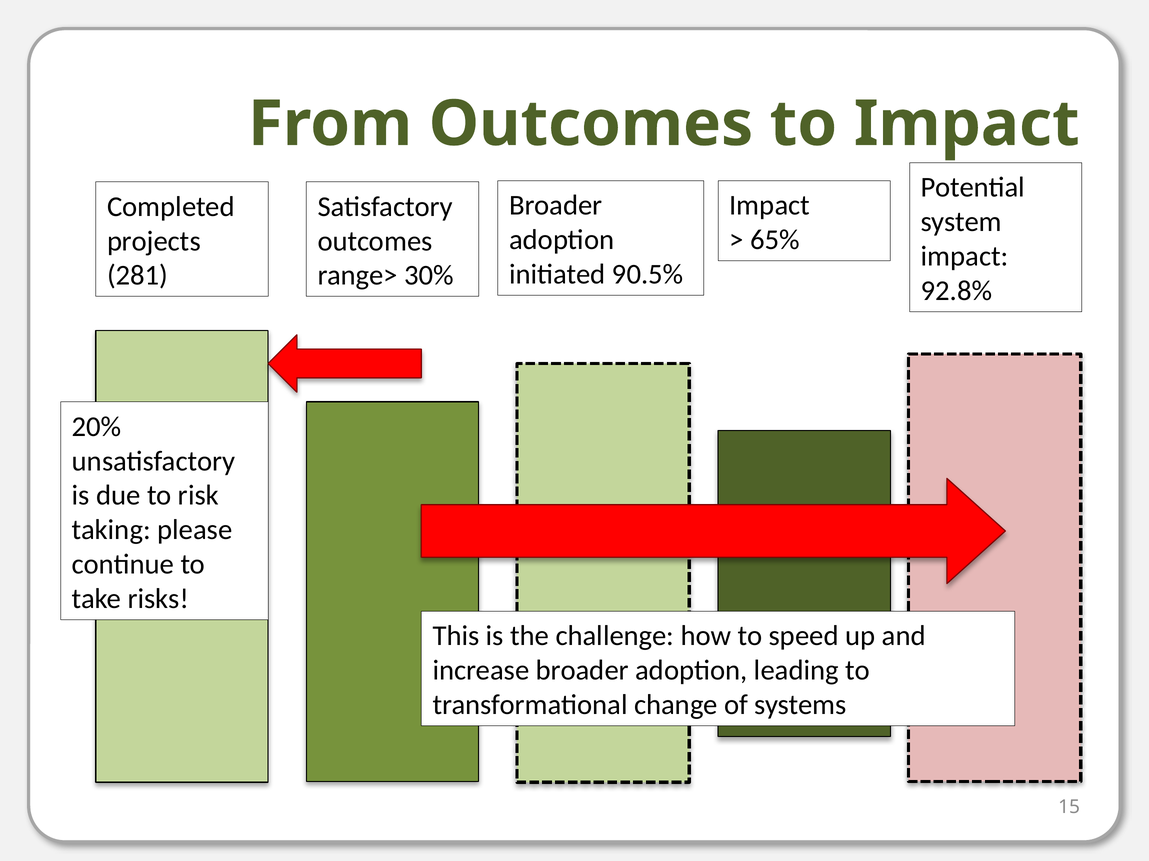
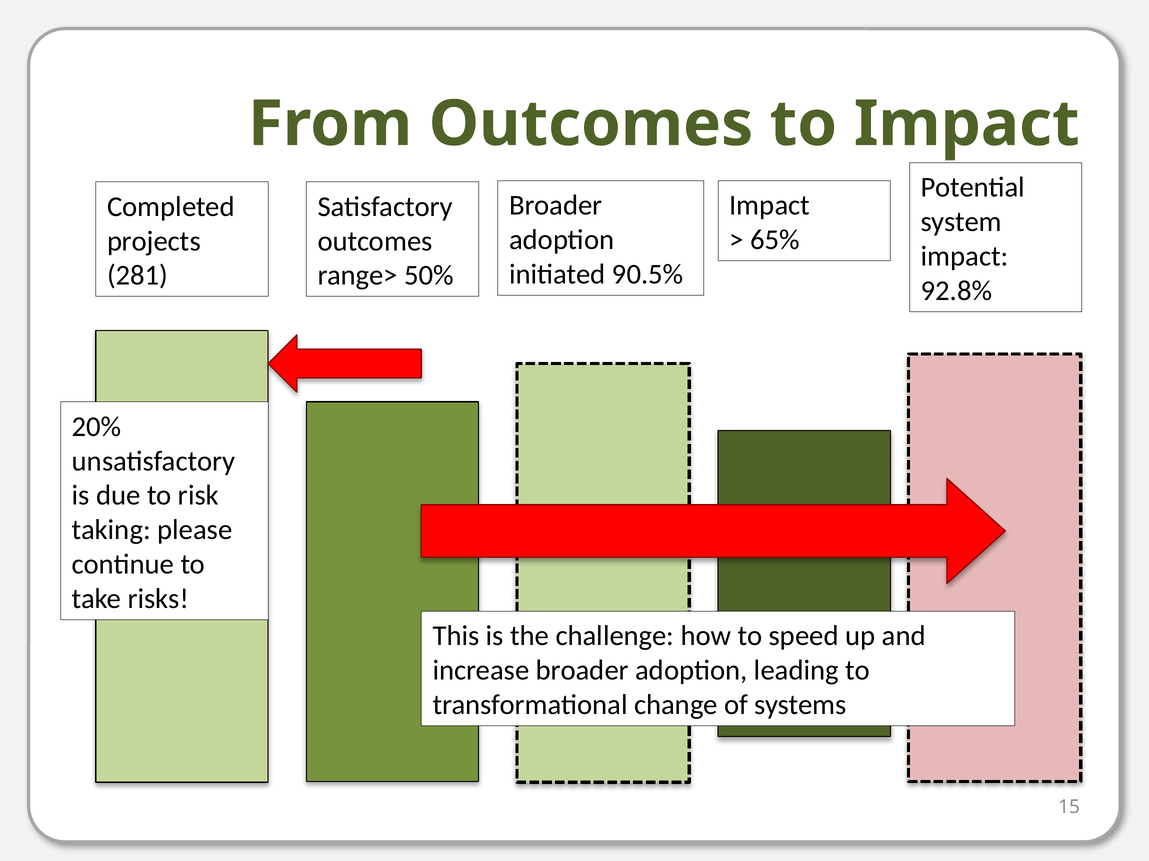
30%: 30% -> 50%
